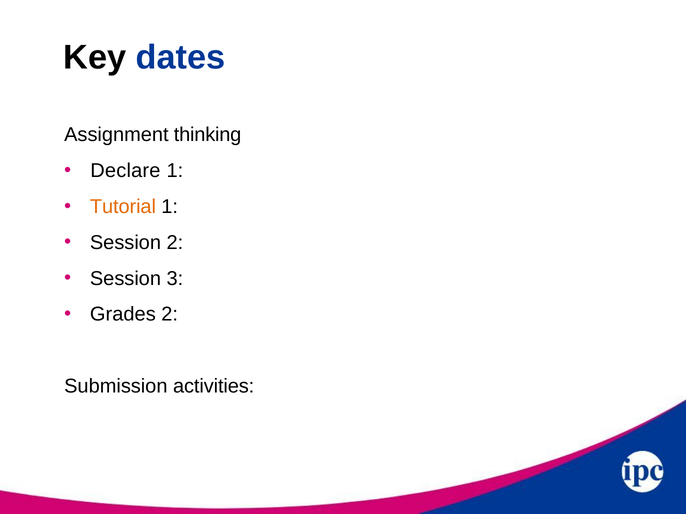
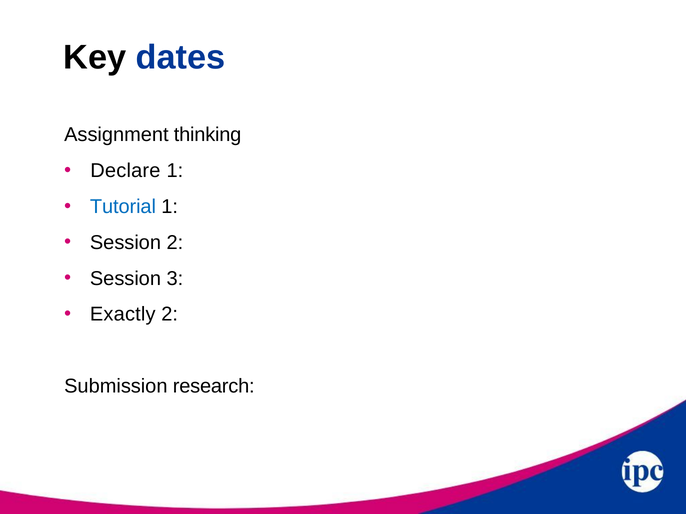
Tutorial colour: orange -> blue
Grades: Grades -> Exactly
activities: activities -> research
